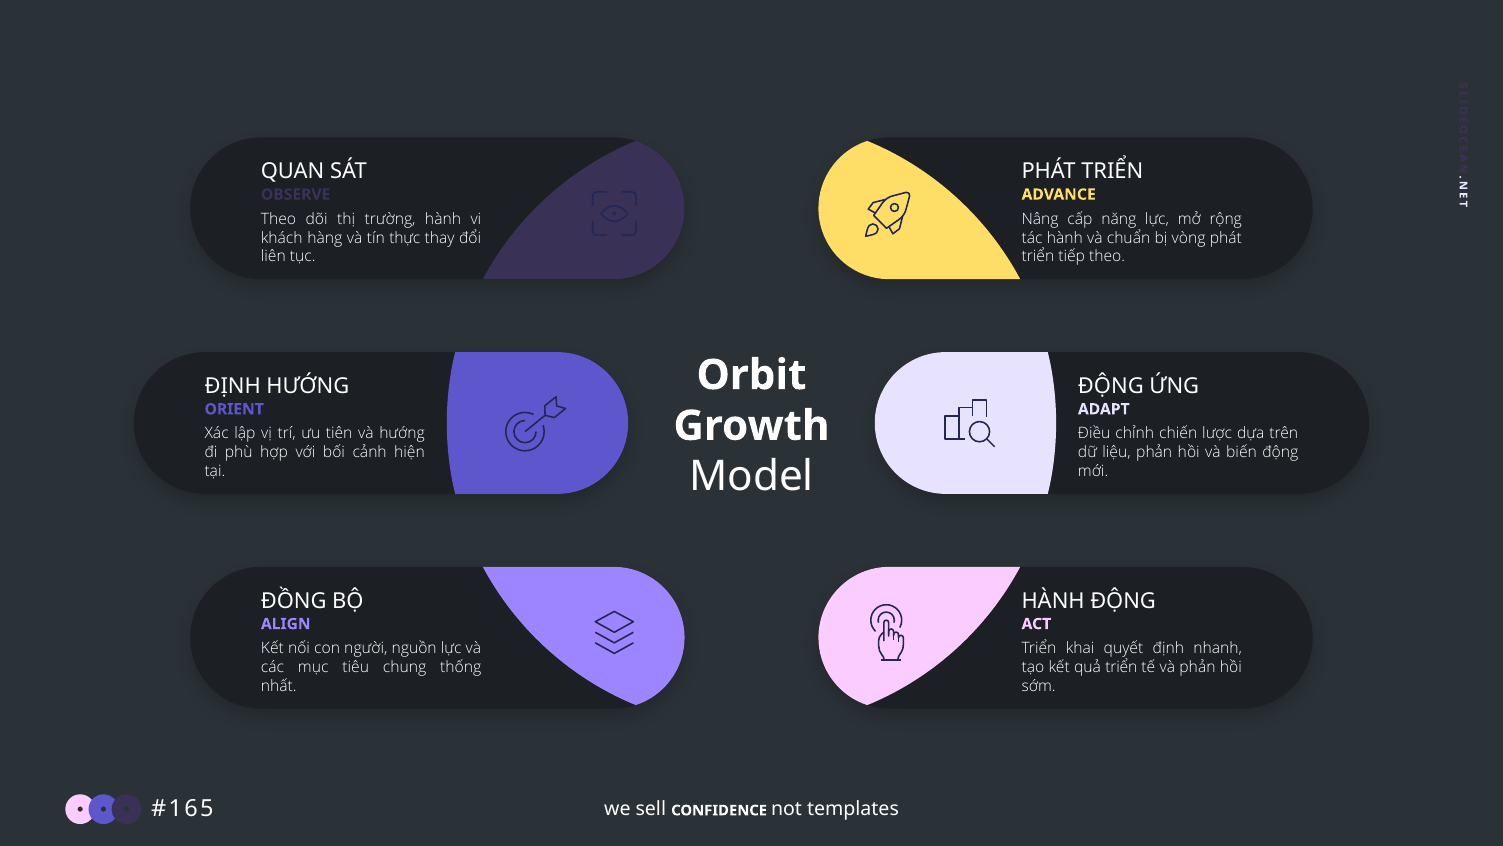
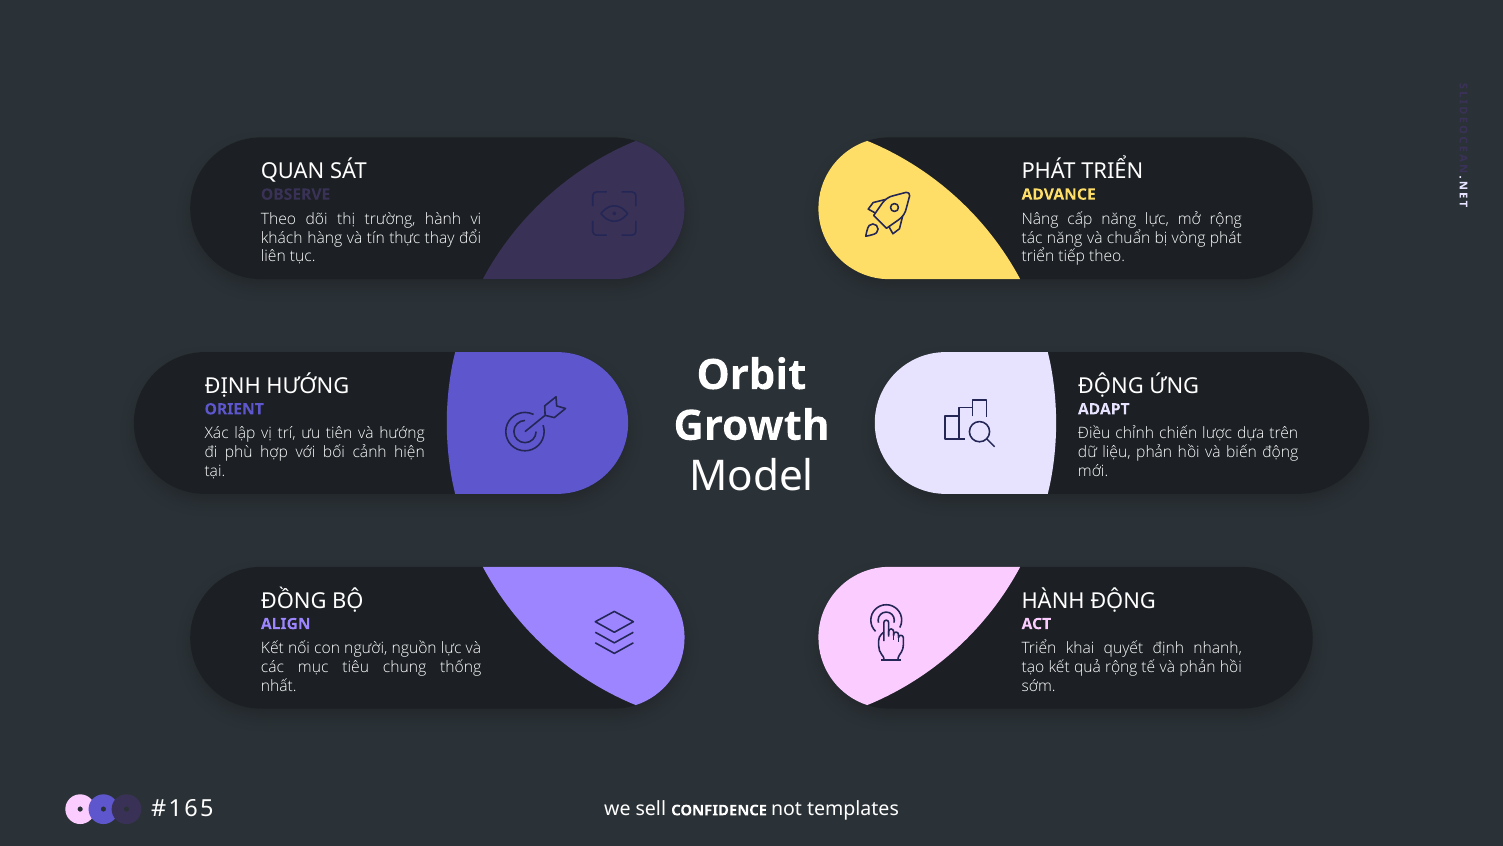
tác hành: hành -> năng
quả triển: triển -> rộng
